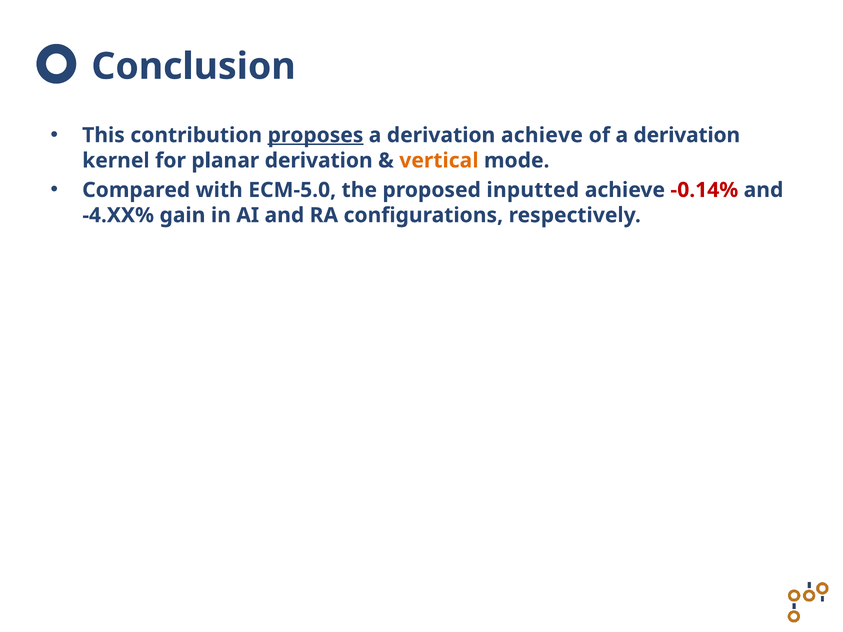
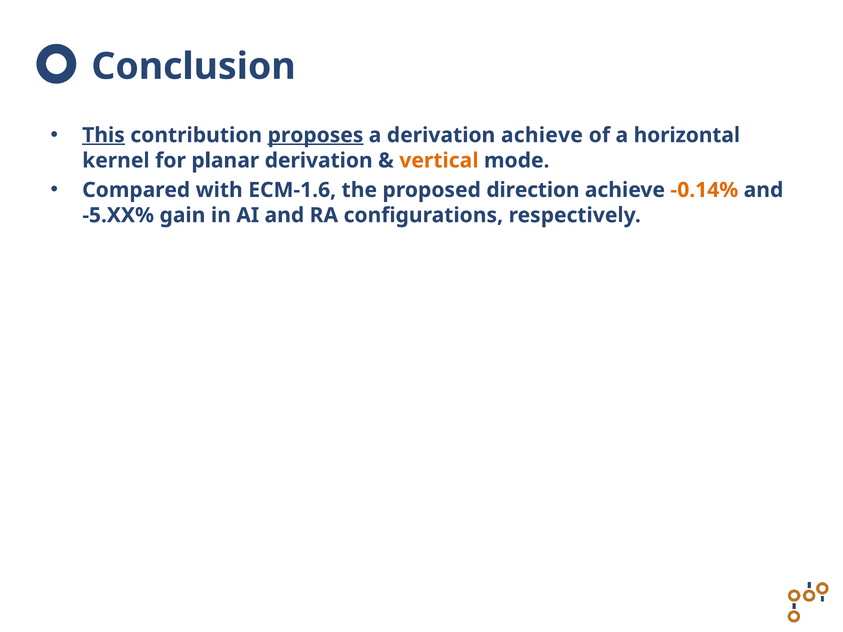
This underline: none -> present
of a derivation: derivation -> horizontal
ECM-5.0: ECM-5.0 -> ECM-1.6
inputted: inputted -> direction
-0.14% colour: red -> orange
-4.XX%: -4.XX% -> -5.XX%
